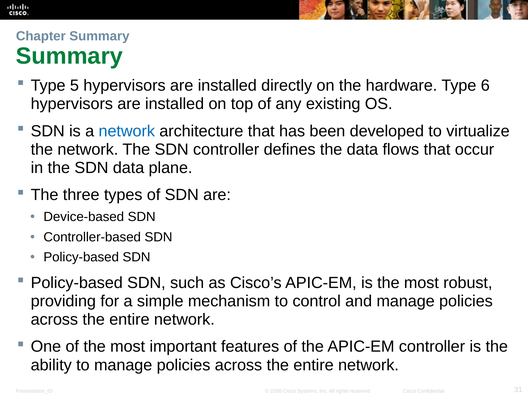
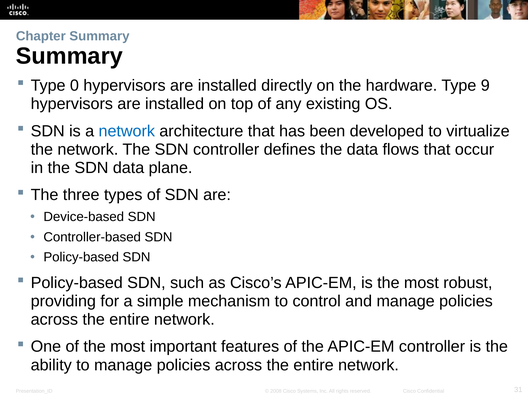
Summary at (69, 56) colour: green -> black
5: 5 -> 0
6: 6 -> 9
